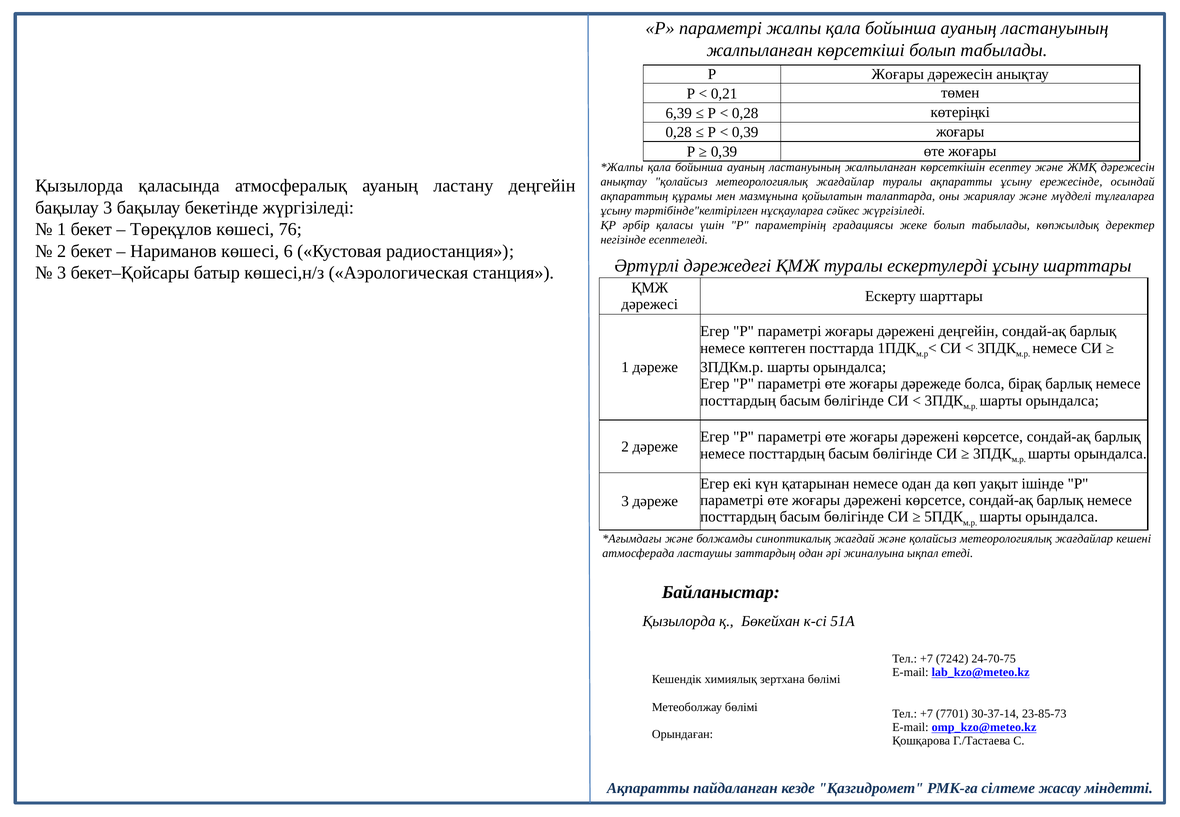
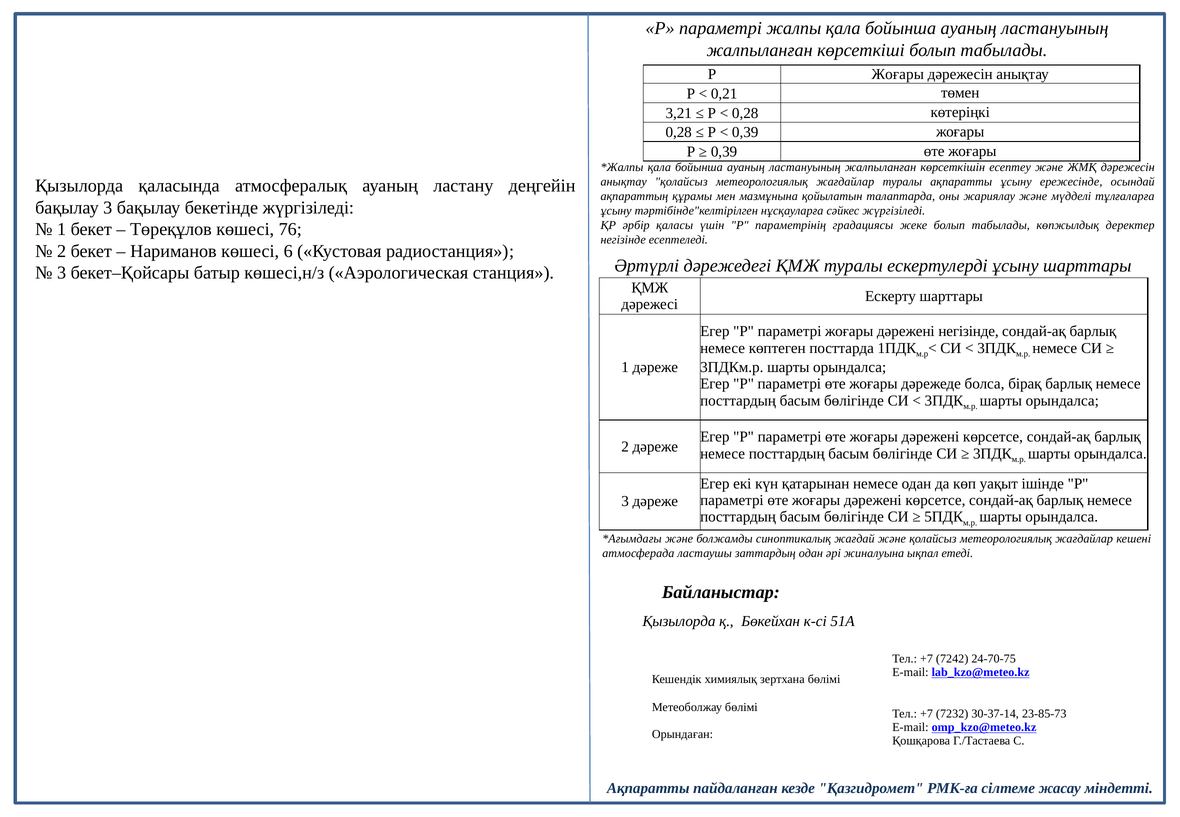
6,39: 6,39 -> 3,21
дәрежені деңгейін: деңгейін -> негізінде
7701: 7701 -> 7232
